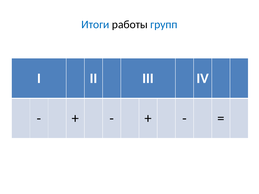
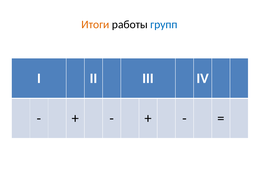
Итоги colour: blue -> orange
